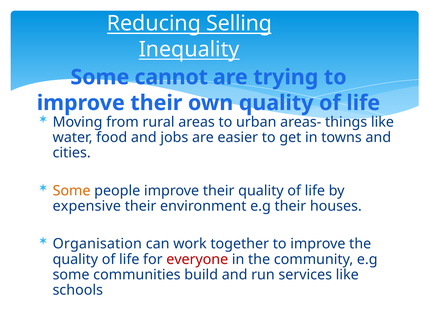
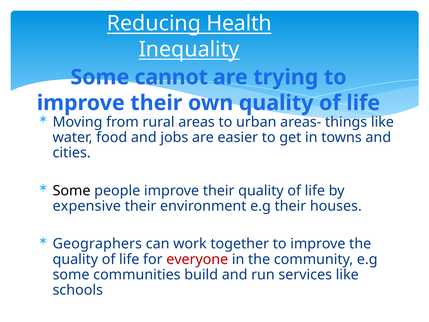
Selling: Selling -> Health
Some at (72, 191) colour: orange -> black
Organisation: Organisation -> Geographers
